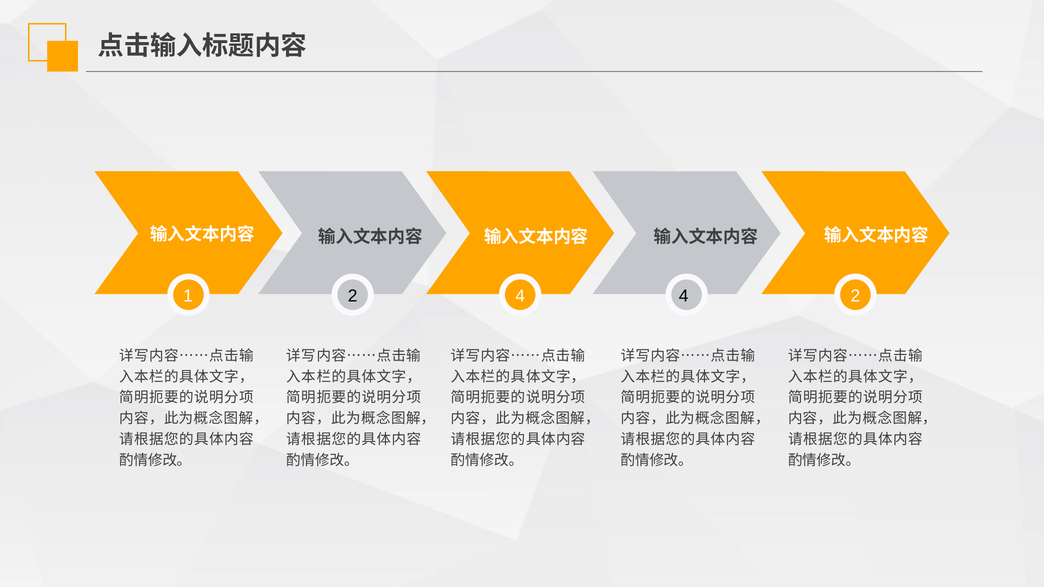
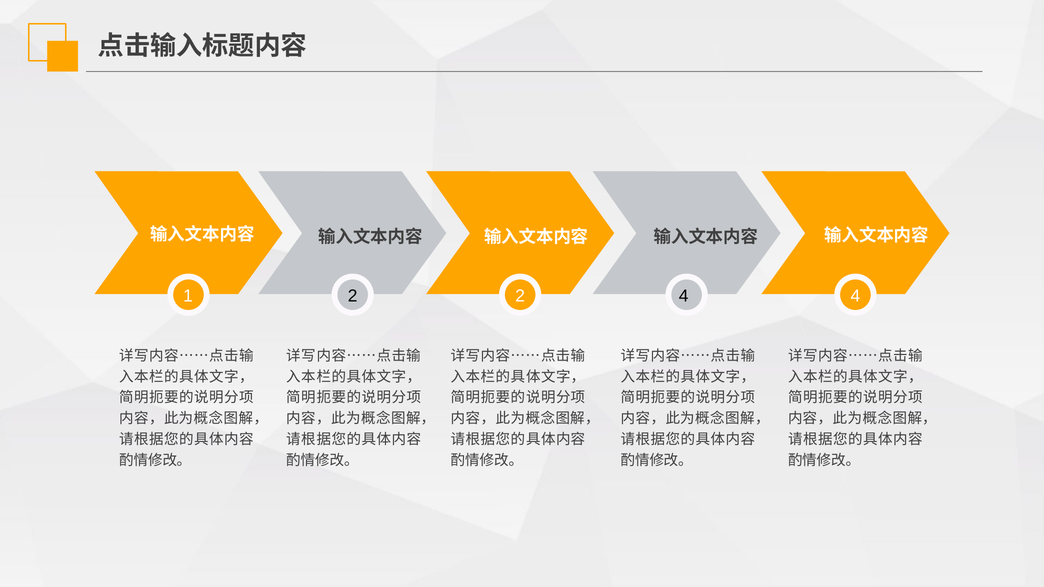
2 4: 4 -> 2
4 2: 2 -> 4
